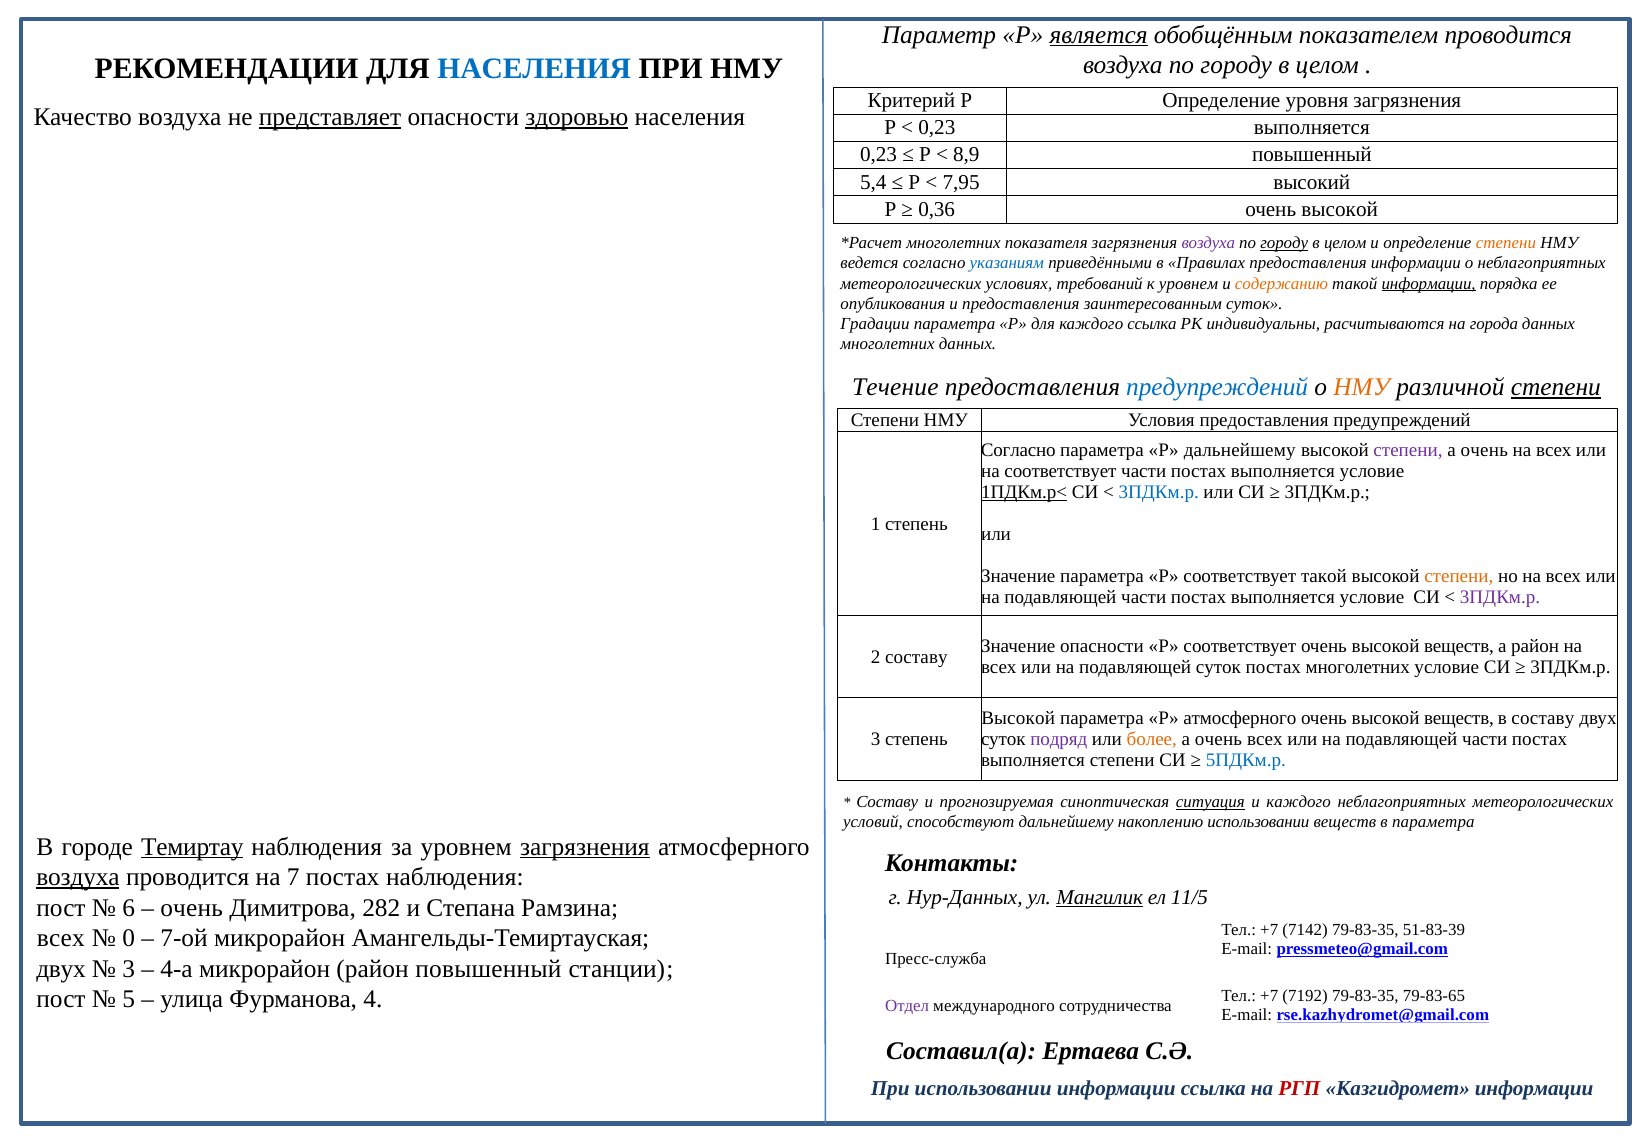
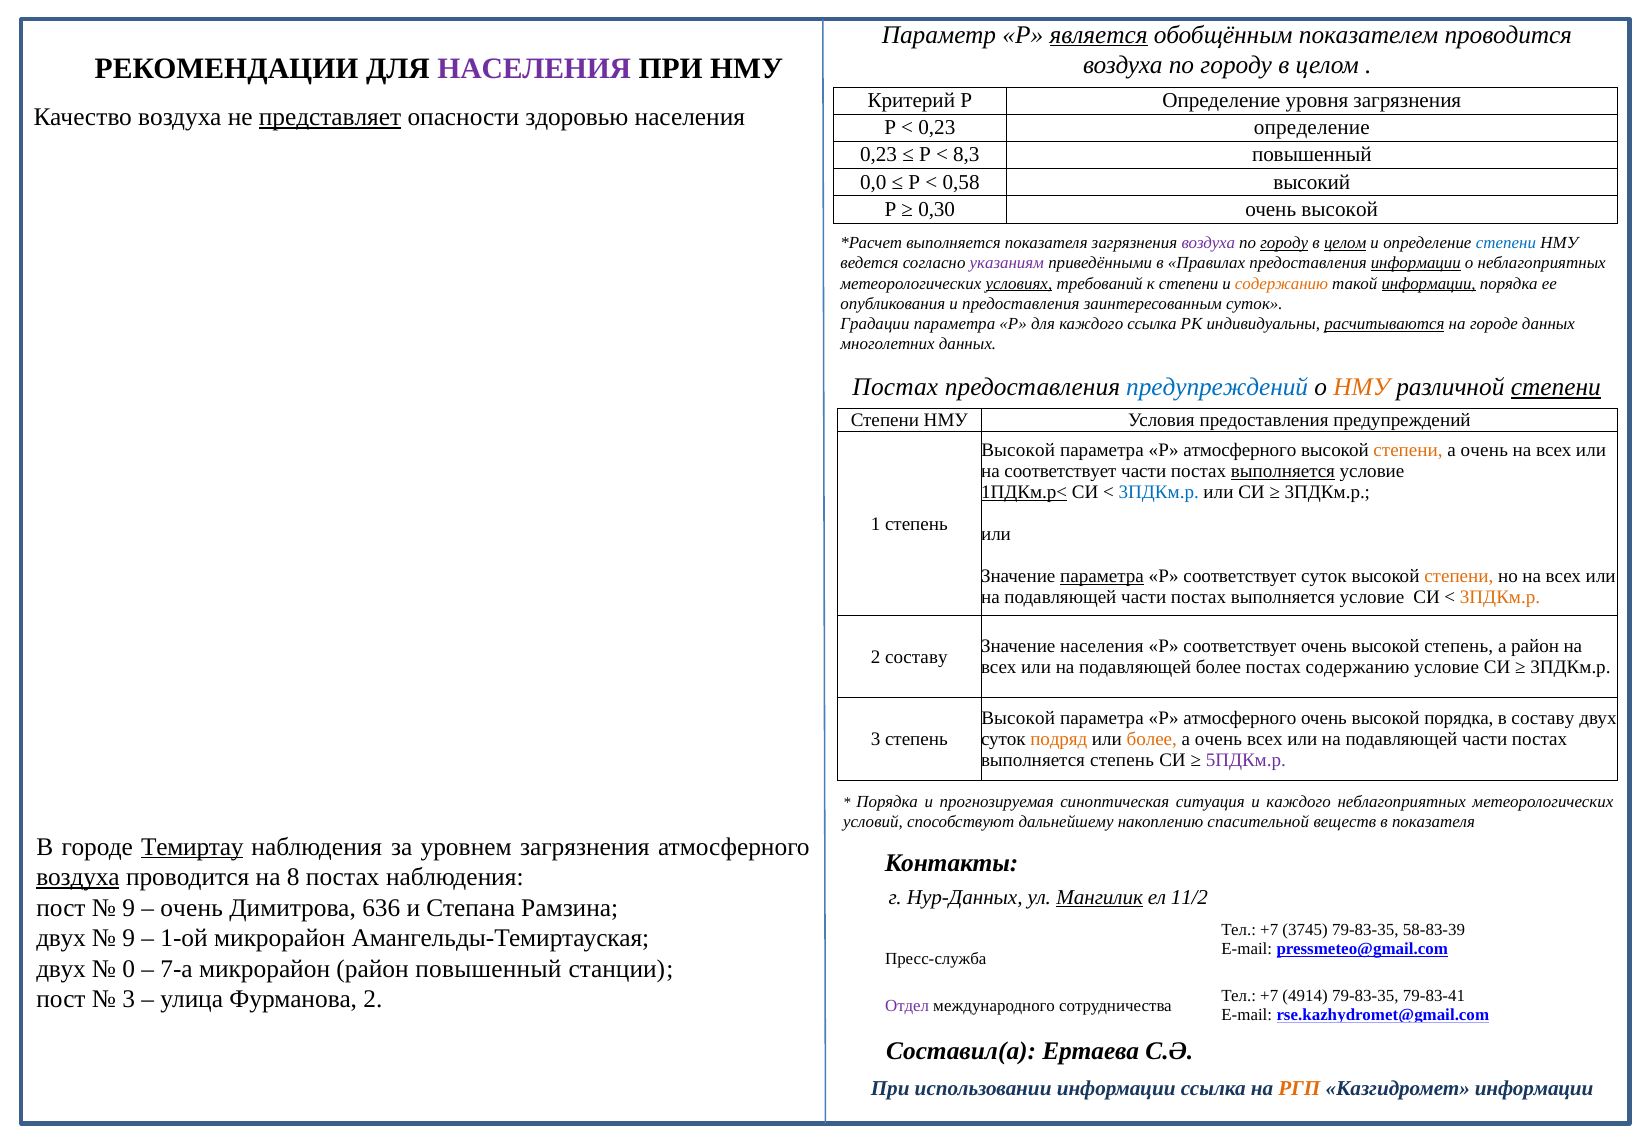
НАСЕЛЕНИЯ at (534, 68) colour: blue -> purple
здоровью underline: present -> none
0,23 выполняется: выполняется -> определение
8,9: 8,9 -> 8,3
5,4: 5,4 -> 0,0
7,95: 7,95 -> 0,58
0,36: 0,36 -> 0,30
многолетних at (953, 243): многолетних -> выполняется
целом at (1345, 243) underline: none -> present
степени at (1506, 243) colour: orange -> blue
указаниям colour: blue -> purple
информации at (1416, 263) underline: none -> present
условиях underline: none -> present
к уровнем: уровнем -> степени
расчитываются underline: none -> present
на города: города -> городе
Течение at (895, 387): Течение -> Постах
Согласно at (1018, 450): Согласно -> Высокой
дальнейшему at (1240, 450): дальнейшему -> атмосферного
степени at (1408, 450) colour: purple -> orange
выполняется at (1283, 471) underline: none -> present
параметра at (1102, 577) underline: none -> present
соответствует такой: такой -> суток
3ПДКм.р at (1500, 598) colour: purple -> orange
Значение опасности: опасности -> населения
соответствует очень высокой веществ: веществ -> степень
подавляющей суток: суток -> более
постах многолетних: многолетних -> содержанию
веществ at (1459, 718): веществ -> порядка
подряд colour: purple -> orange
выполняется степени: степени -> степень
5ПДКм.р colour: blue -> purple
Составу at (887, 802): Составу -> Порядка
ситуация underline: present -> none
накоплению использовании: использовании -> спасительной
в параметра: параметра -> показателя
загрязнения at (585, 847) underline: present -> none
7: 7 -> 8
11/5: 11/5 -> 11/2
6 at (129, 908): 6 -> 9
282: 282 -> 636
7142: 7142 -> 3745
51-83-39: 51-83-39 -> 58-83-39
всех at (61, 938): всех -> двух
0 at (129, 938): 0 -> 9
7-ой: 7-ой -> 1-ой
3 at (129, 969): 3 -> 0
4-а: 4-а -> 7-а
5 at (129, 999): 5 -> 3
Фурманова 4: 4 -> 2
7192: 7192 -> 4914
79-83-65: 79-83-65 -> 79-83-41
РГП colour: red -> orange
